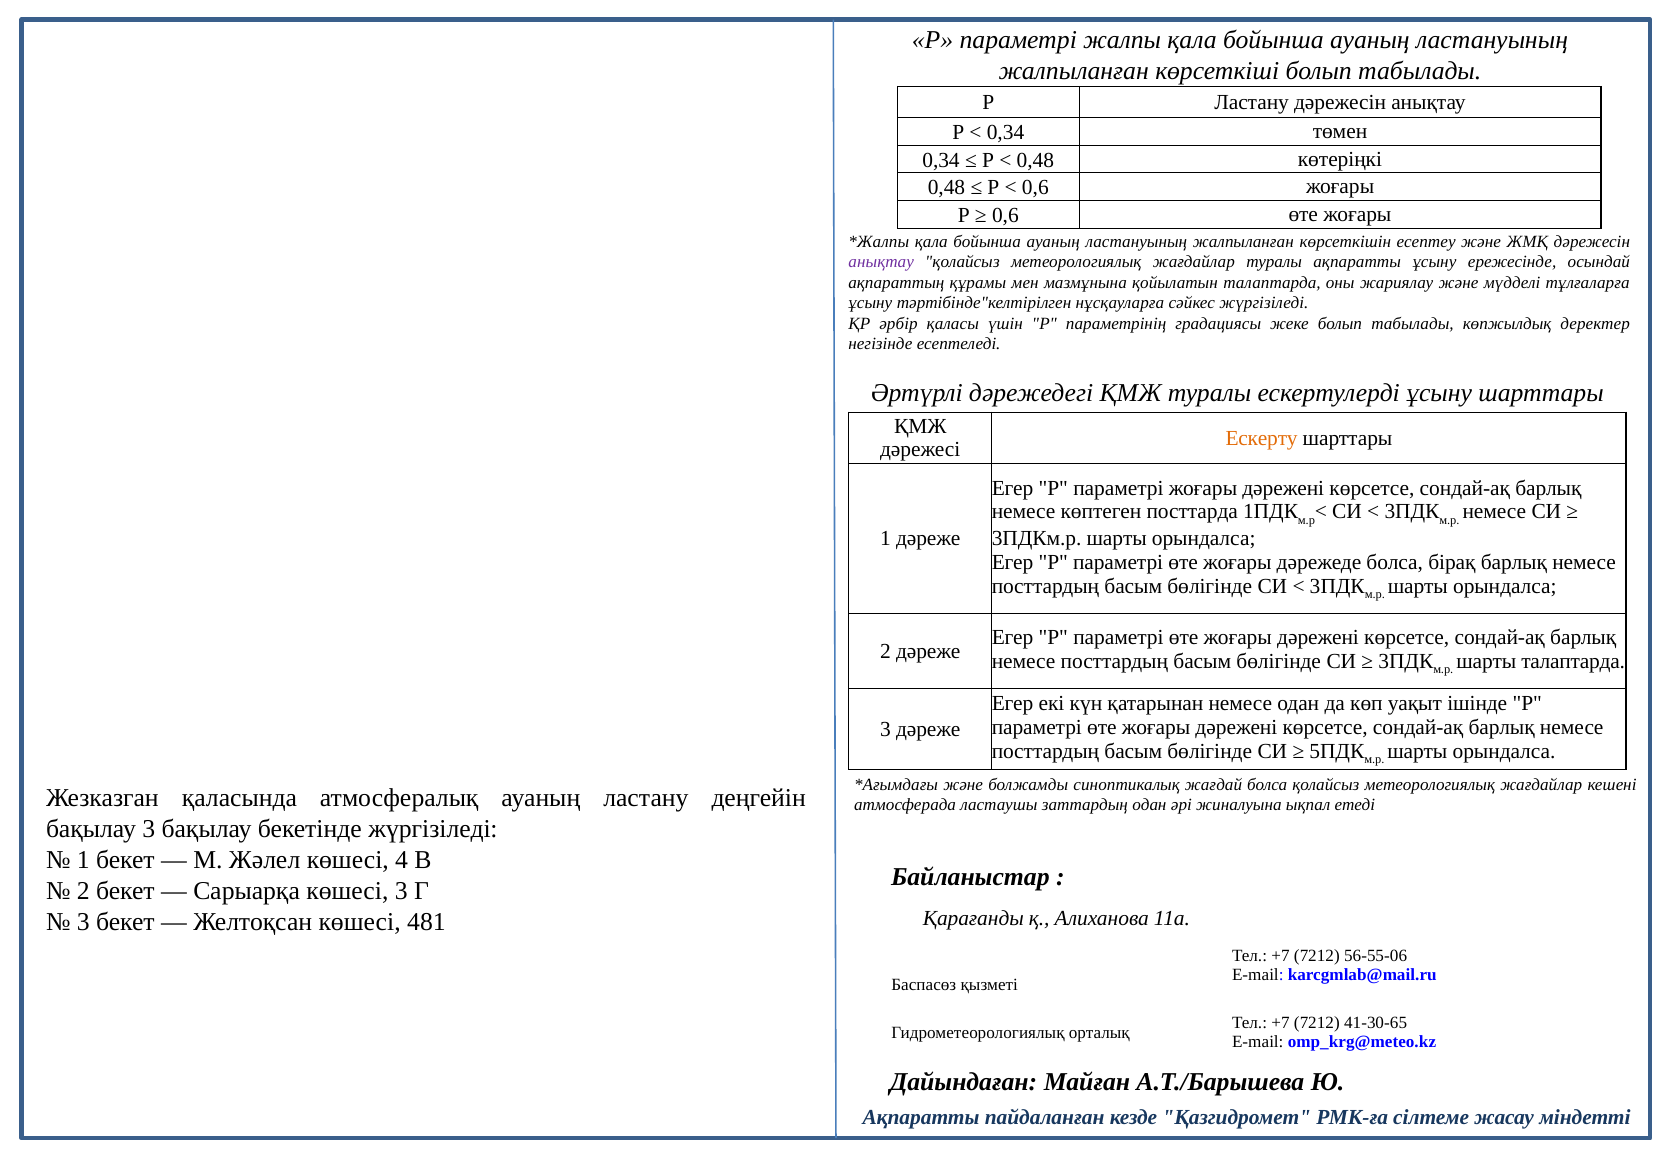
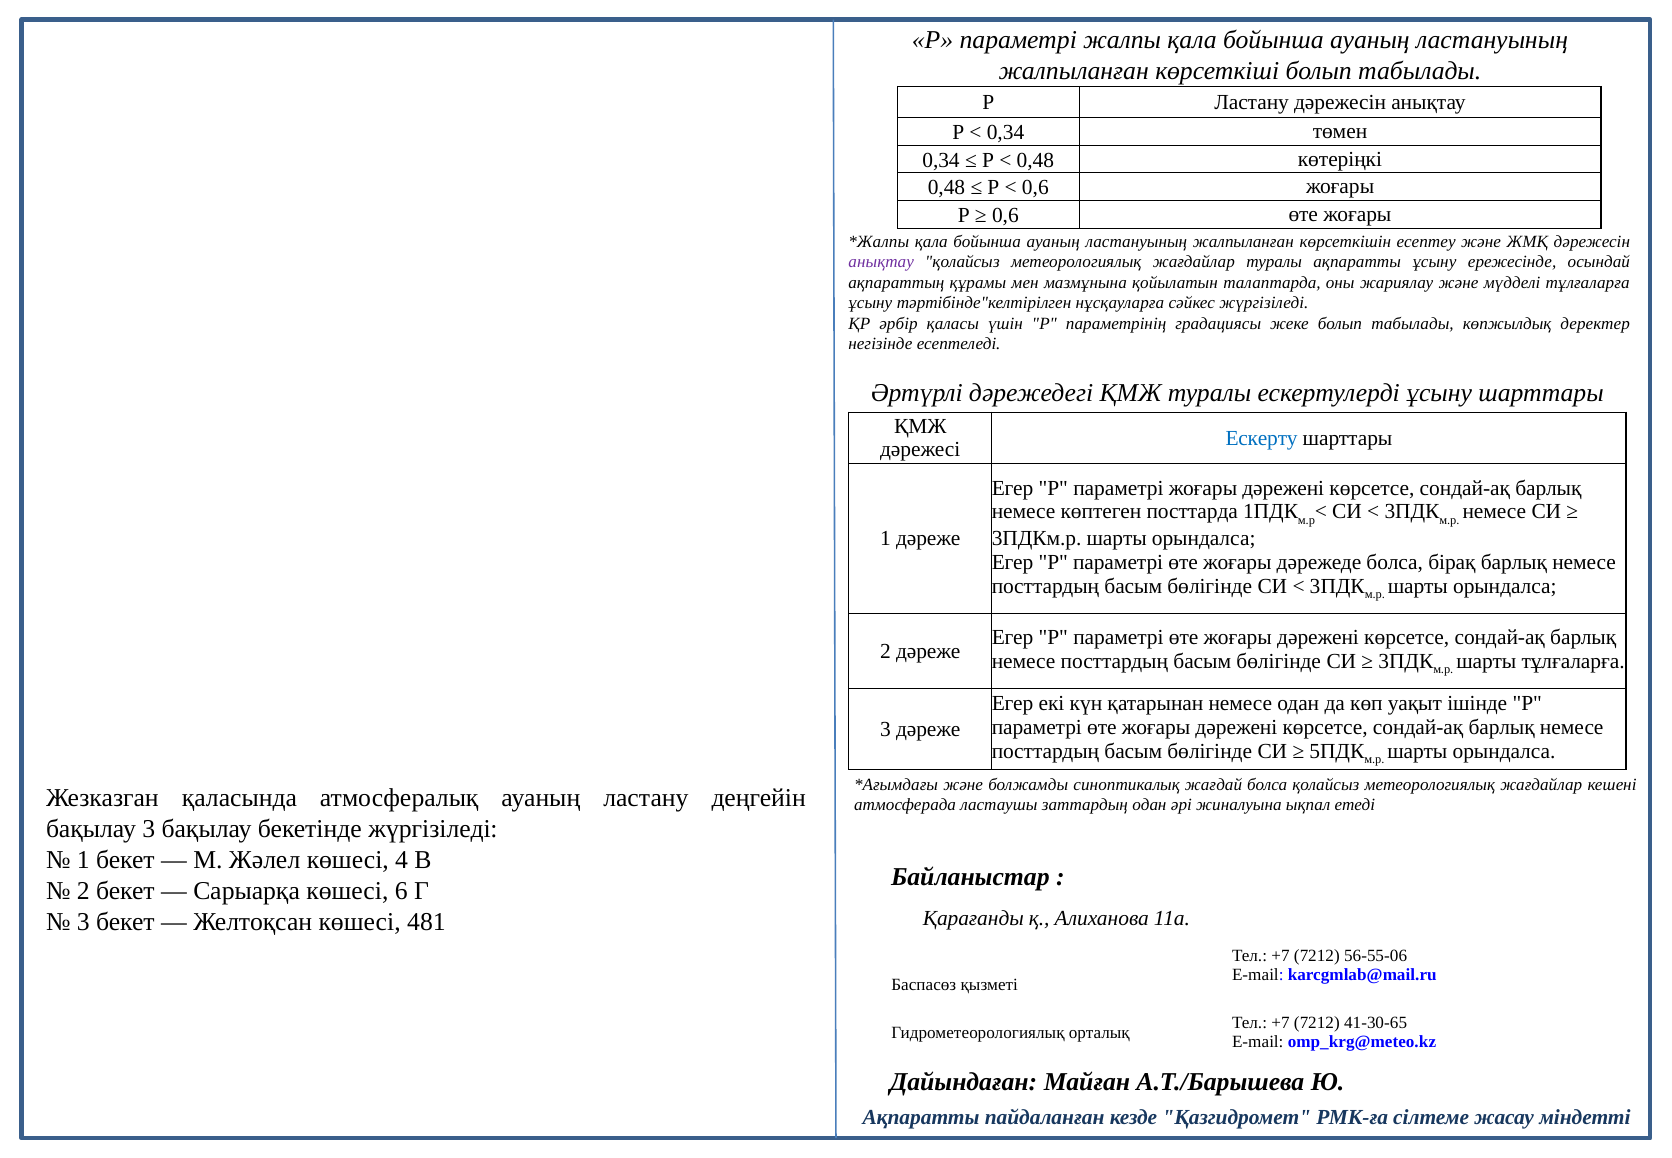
Ескерту colour: orange -> blue
шарты талаптарда: талаптарда -> тұлғаларға
көшесі 3: 3 -> 6
